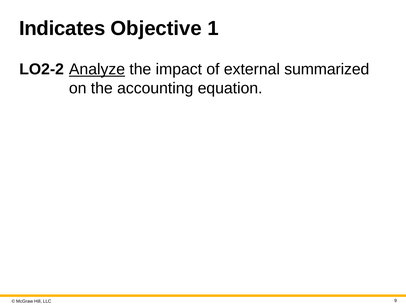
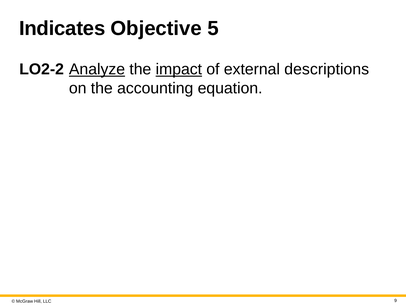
1: 1 -> 5
impact underline: none -> present
summarized: summarized -> descriptions
